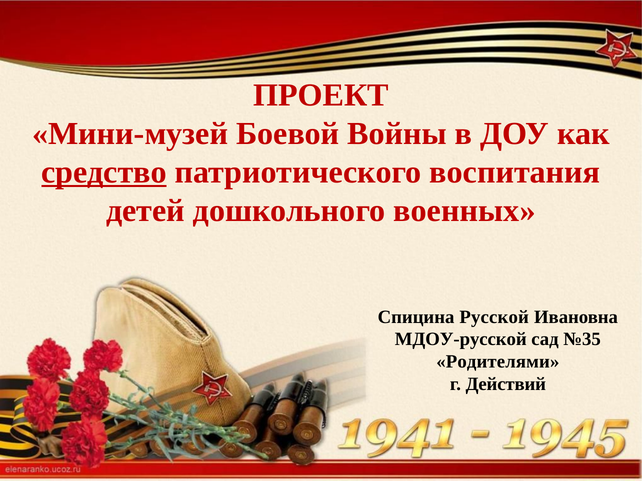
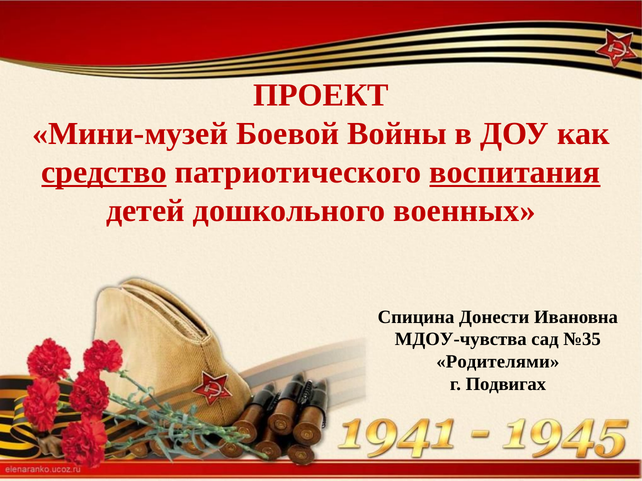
воспитания underline: none -> present
Русской: Русской -> Донести
МДОУ-русской: МДОУ-русской -> МДОУ-чувства
Действий: Действий -> Подвигах
